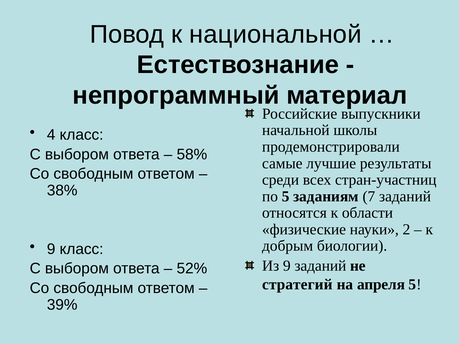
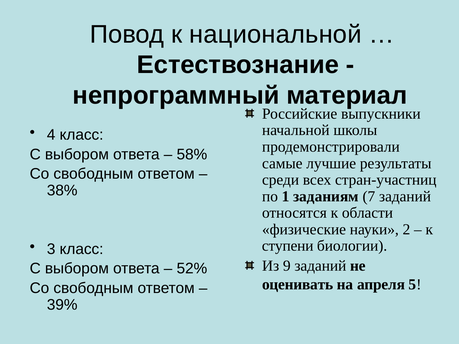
по 5: 5 -> 1
добрым: добрым -> ступени
9 at (51, 249): 9 -> 3
стратегий: стратегий -> оценивать
